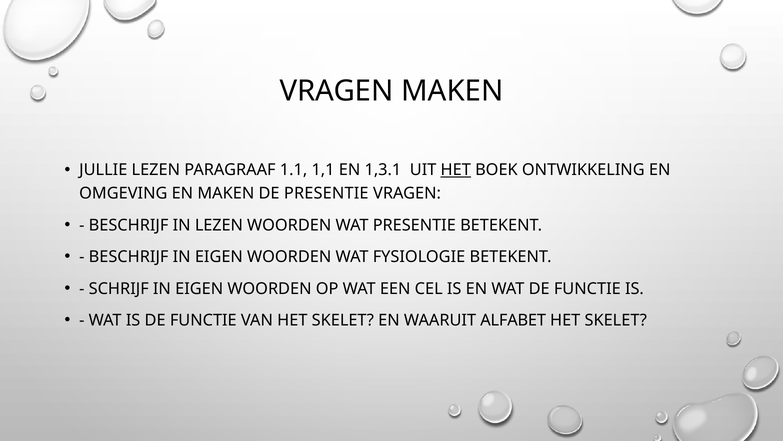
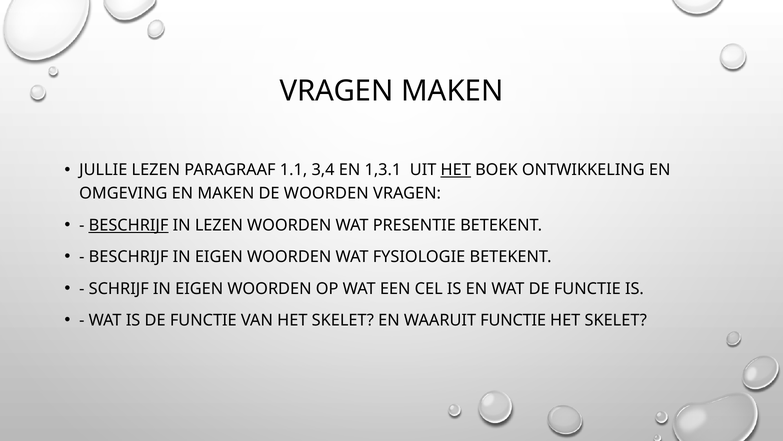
1,1: 1,1 -> 3,4
DE PRESENTIE: PRESENTIE -> WOORDEN
BESCHRIJF at (129, 225) underline: none -> present
WAARUIT ALFABET: ALFABET -> FUNCTIE
